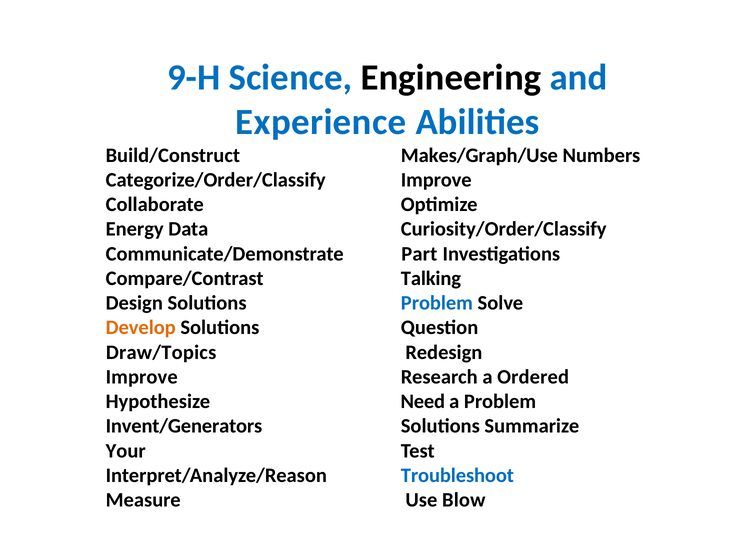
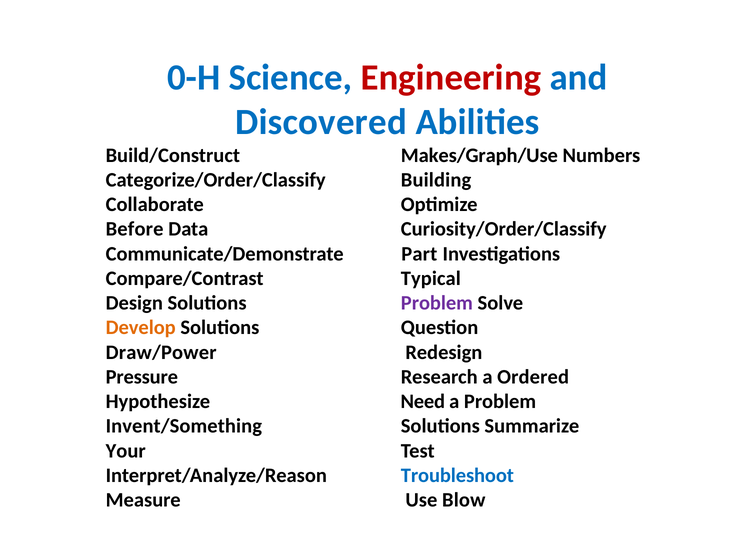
9-H: 9-H -> 0-H
Engineering colour: black -> red
Experience: Experience -> Discovered
Categorize/Order/Classify Improve: Improve -> Building
Energy: Energy -> Before
Talking: Talking -> Typical
Problem at (437, 303) colour: blue -> purple
Draw/Topics: Draw/Topics -> Draw/Power
Improve at (142, 377): Improve -> Pressure
Invent/Generators: Invent/Generators -> Invent/Something
